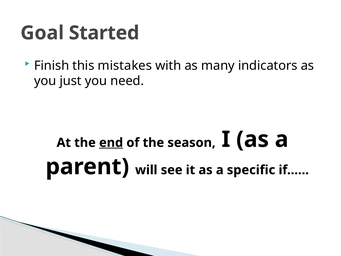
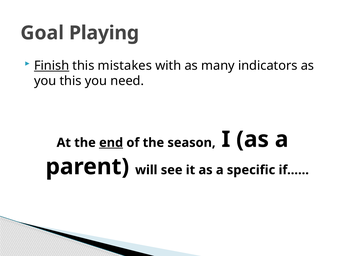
Started: Started -> Playing
Finish underline: none -> present
you just: just -> this
